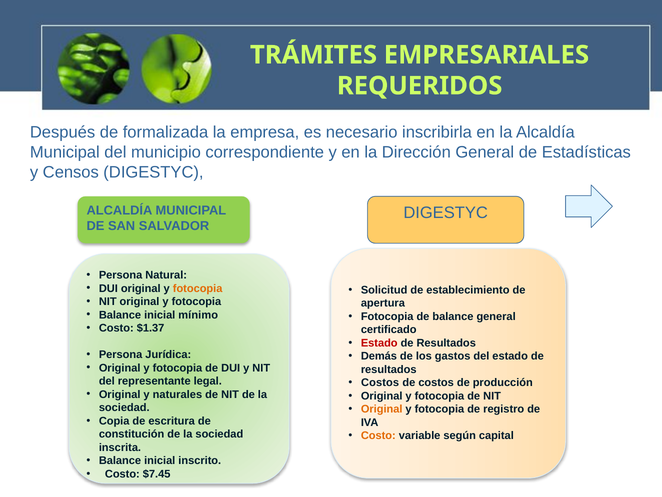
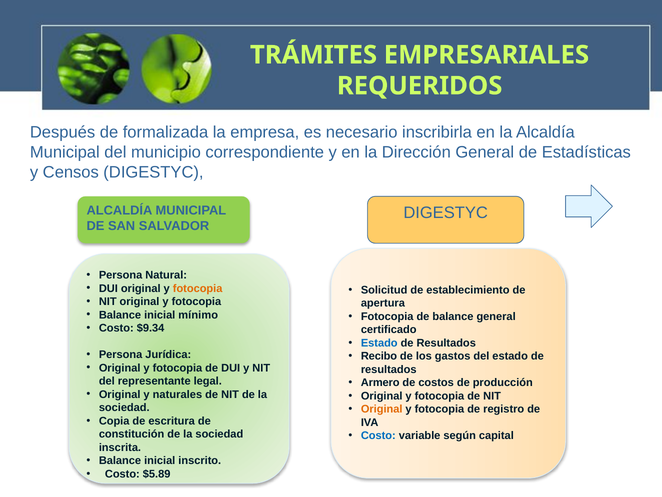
$1.37: $1.37 -> $9.34
Estado at (379, 343) colour: red -> blue
Demás: Demás -> Recibo
Costos at (380, 382): Costos -> Armero
Costo at (378, 435) colour: orange -> blue
$7.45: $7.45 -> $5.89
